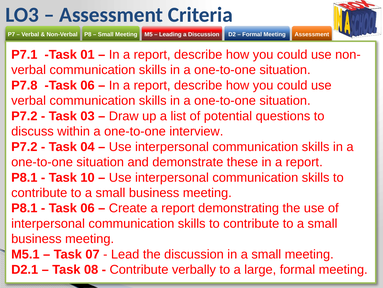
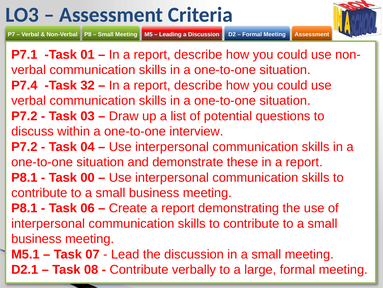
P7.8: P7.8 -> P7.4
06 at (88, 85): 06 -> 32
10: 10 -> 00
